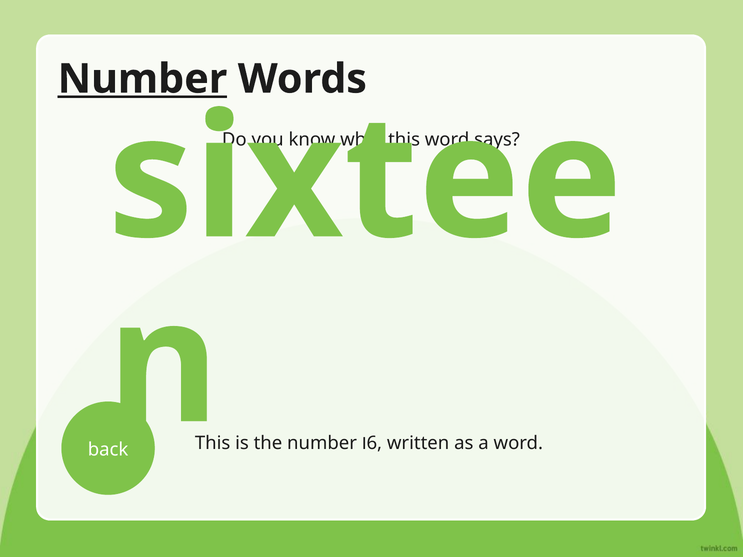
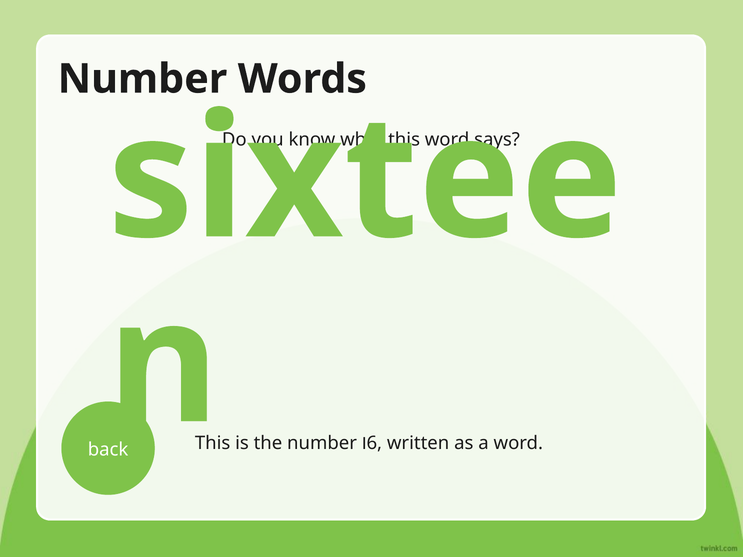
Number at (142, 79) underline: present -> none
